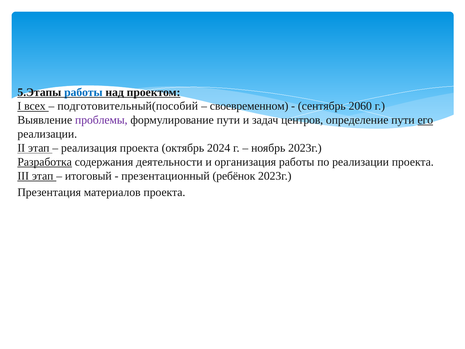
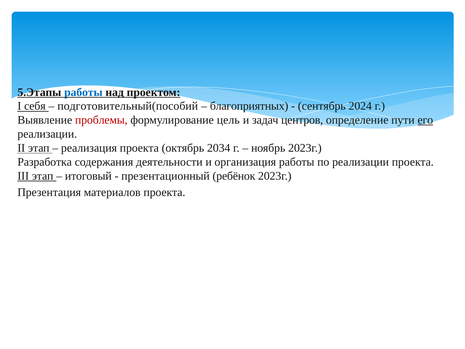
всех: всех -> себя
своевременном: своевременном -> благоприятных
2060: 2060 -> 2024
проблемы colour: purple -> red
формулирование пути: пути -> цель
2024: 2024 -> 2034
Разработка underline: present -> none
